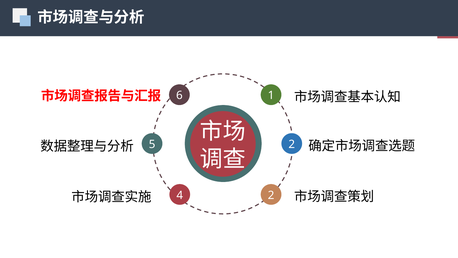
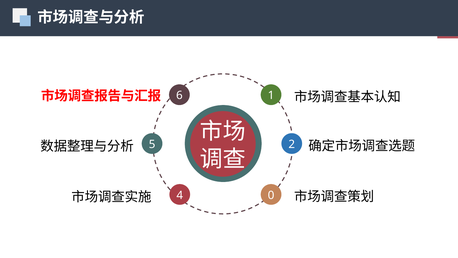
4 2: 2 -> 0
